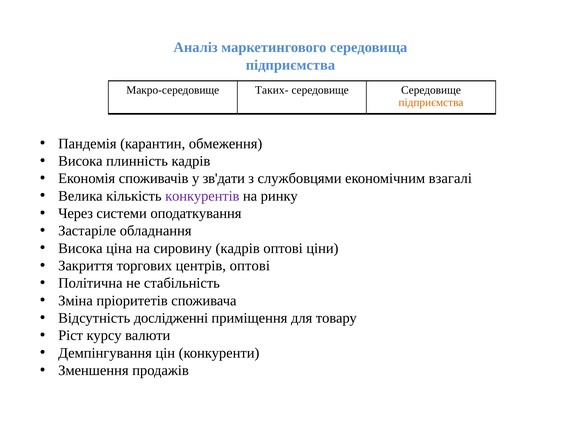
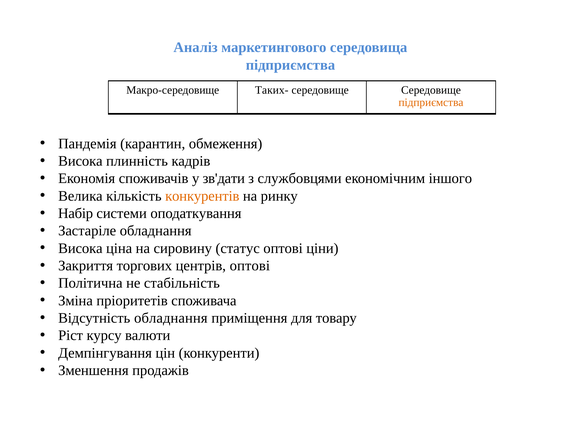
взагалі: взагалі -> іншого
конкурентів colour: purple -> orange
Через: Через -> Набір
сировину кадрів: кадрів -> статус
Відсутність дослідженні: дослідженні -> обладнання
